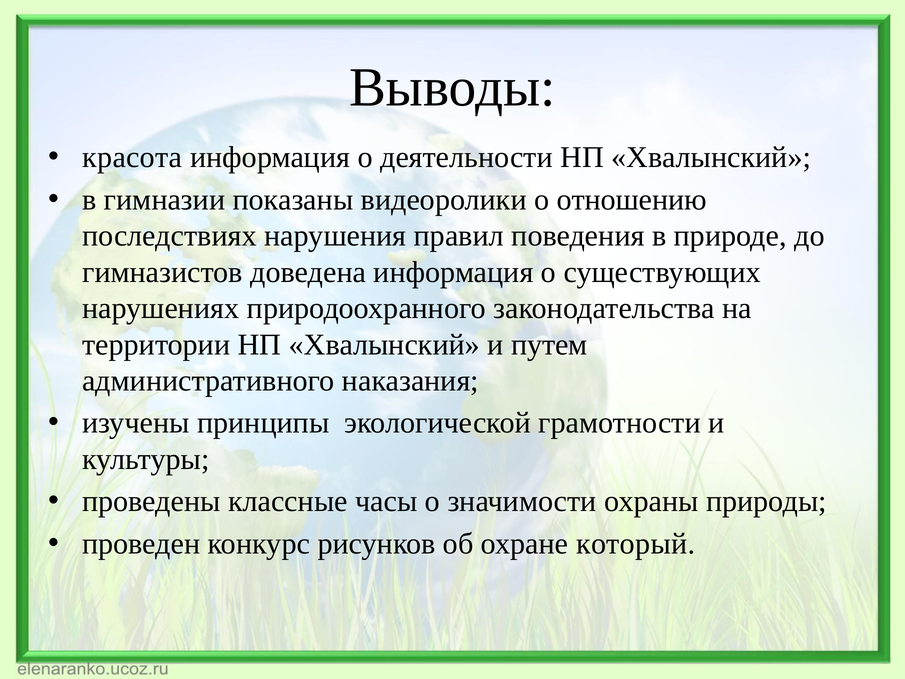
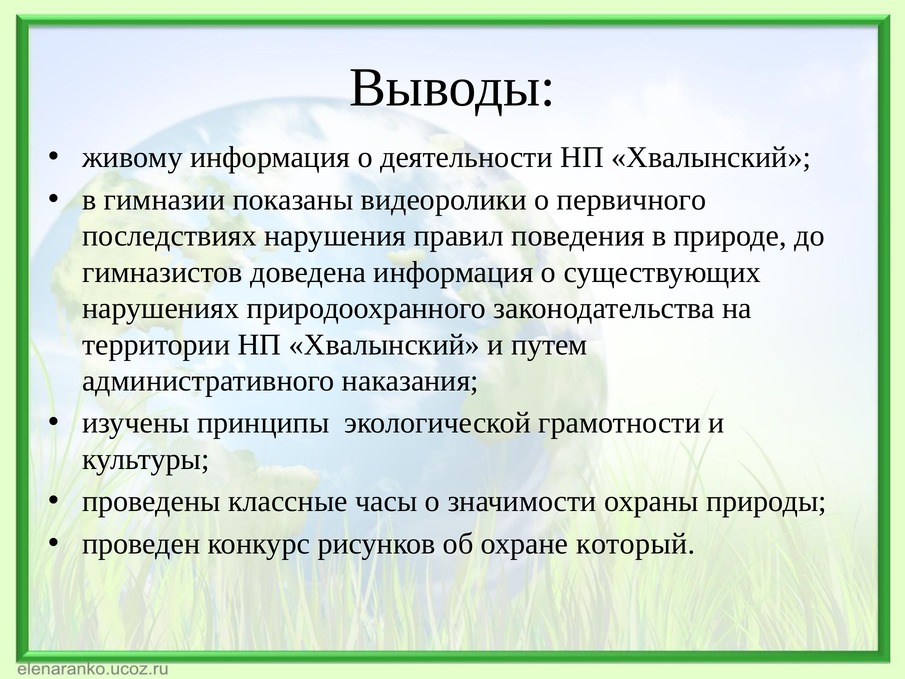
красота: красота -> живому
отношению: отношению -> первичного
